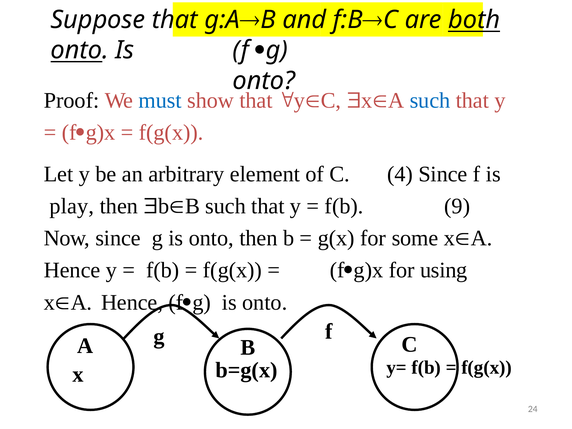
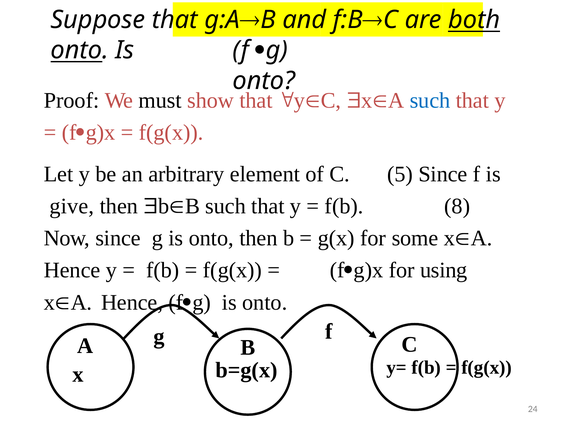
must colour: blue -> black
4: 4 -> 5
play: play -> give
9: 9 -> 8
